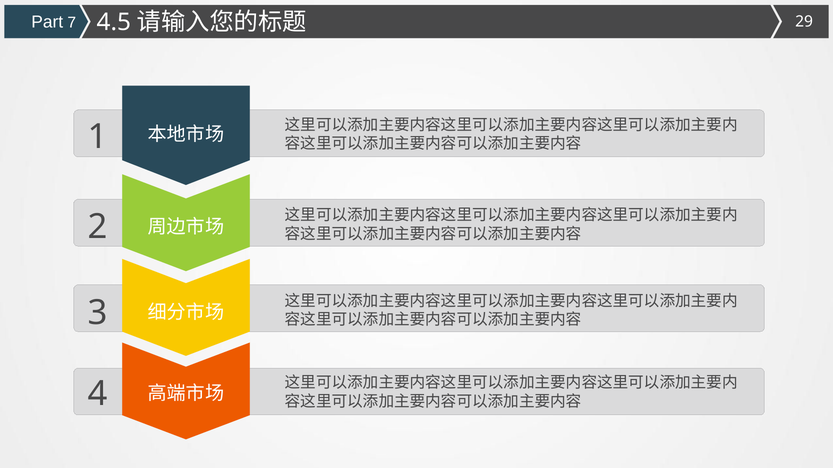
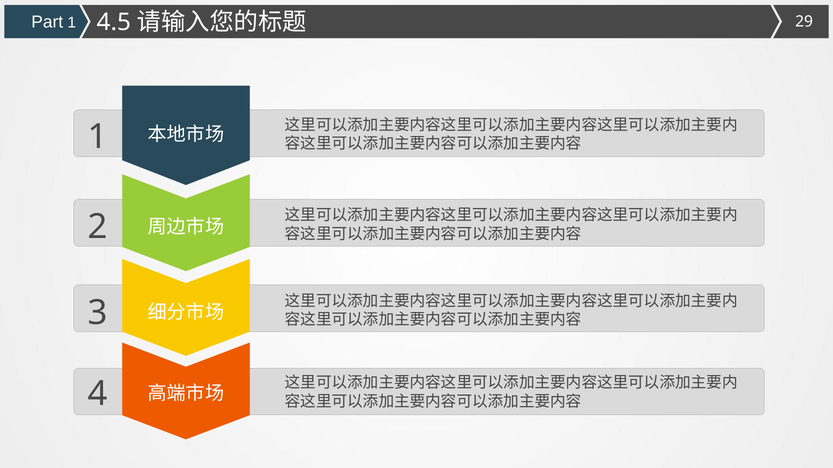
Part 7: 7 -> 1
